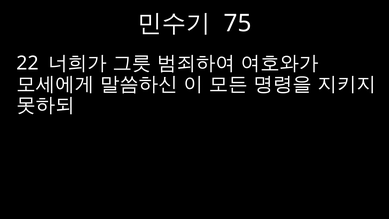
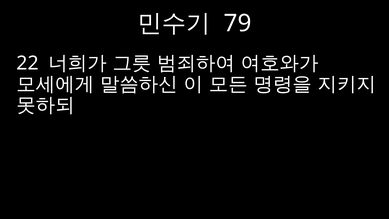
75: 75 -> 79
